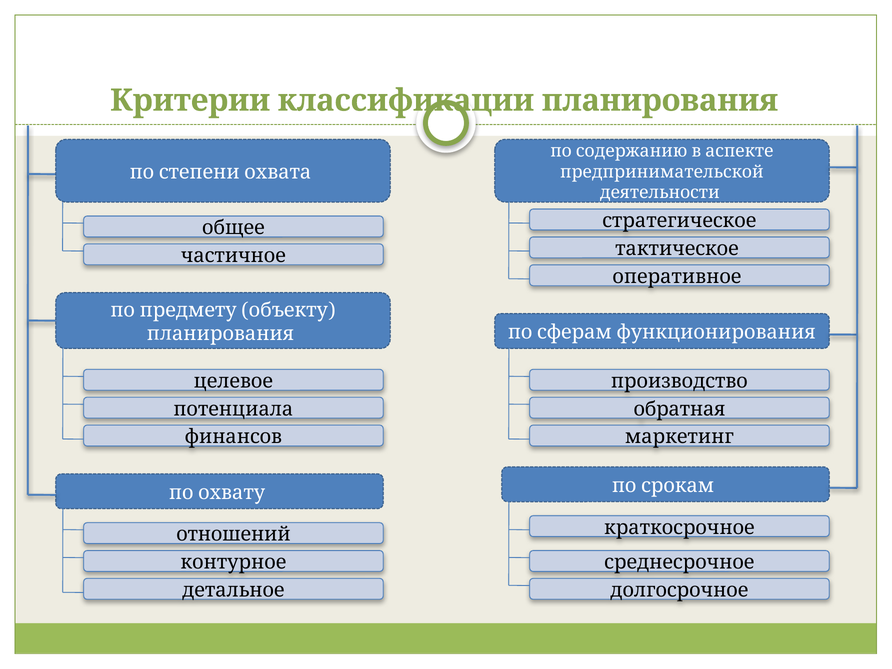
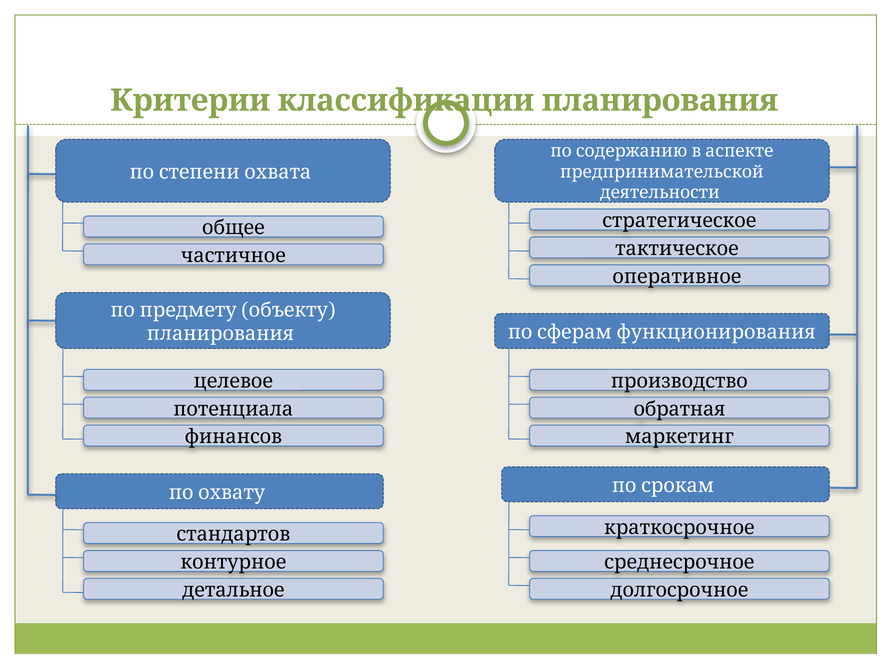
отношений: отношений -> стандартов
